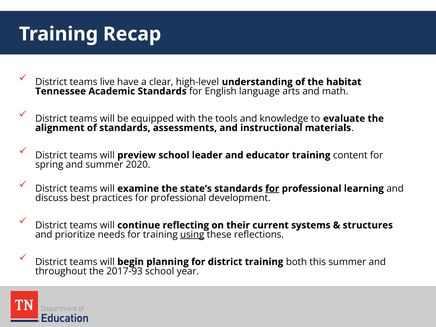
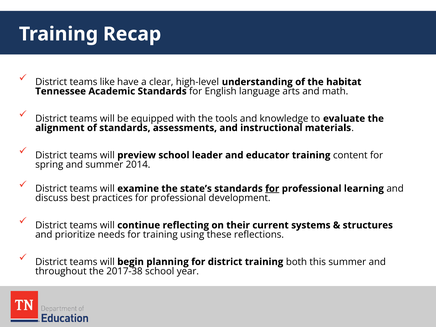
live: live -> like
2020: 2020 -> 2014
using underline: present -> none
2017-93: 2017-93 -> 2017-38
